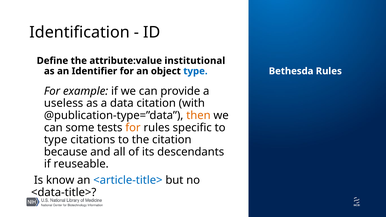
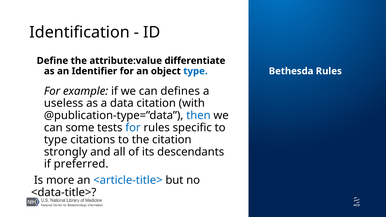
institutional: institutional -> differentiate
provide: provide -> defines
then colour: orange -> blue
for at (133, 128) colour: orange -> blue
because: because -> strongly
reuseable: reuseable -> preferred
know: know -> more
